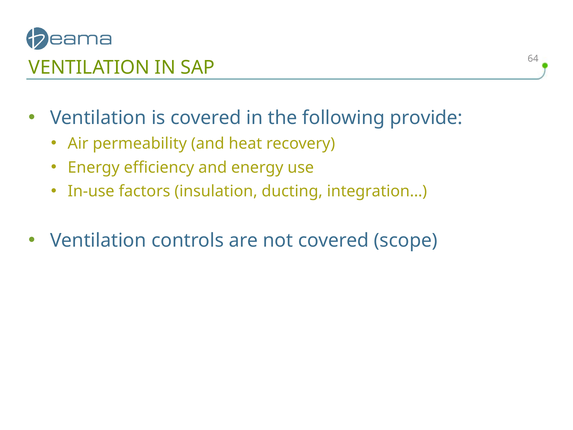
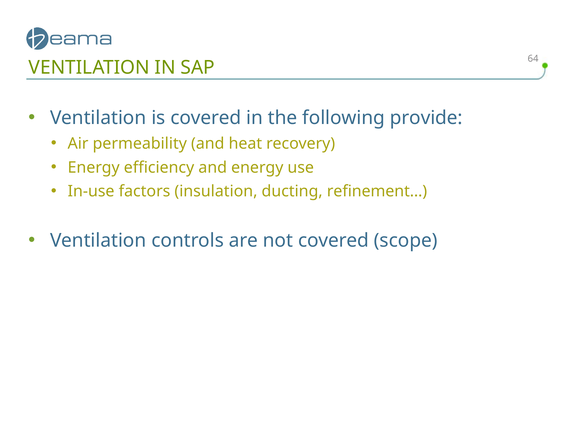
integration…: integration… -> refinement…
